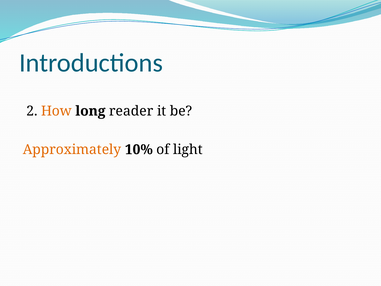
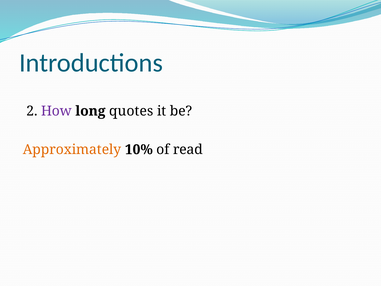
How colour: orange -> purple
reader: reader -> quotes
light: light -> read
